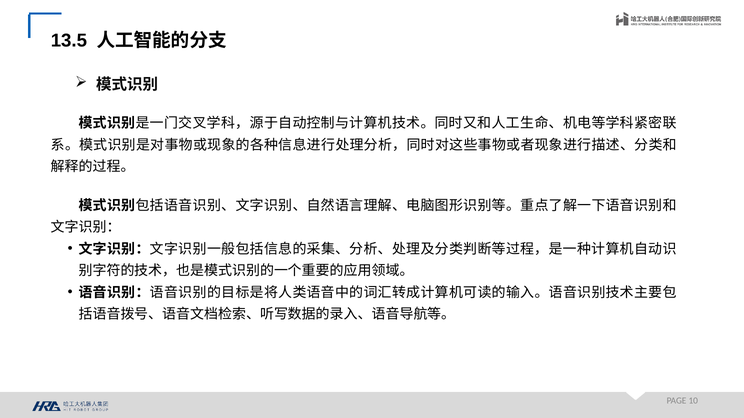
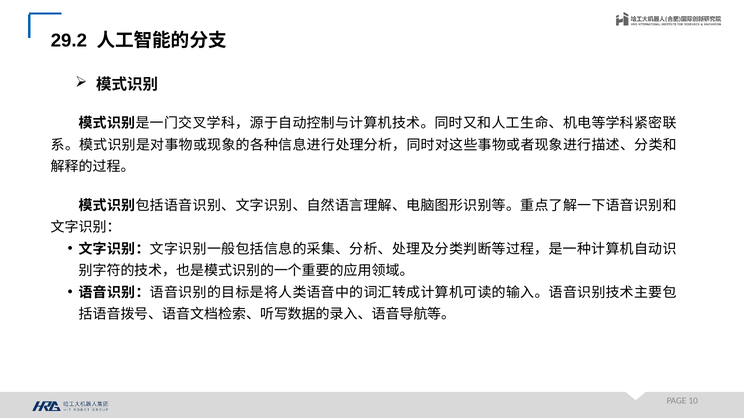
13.5: 13.5 -> 29.2
